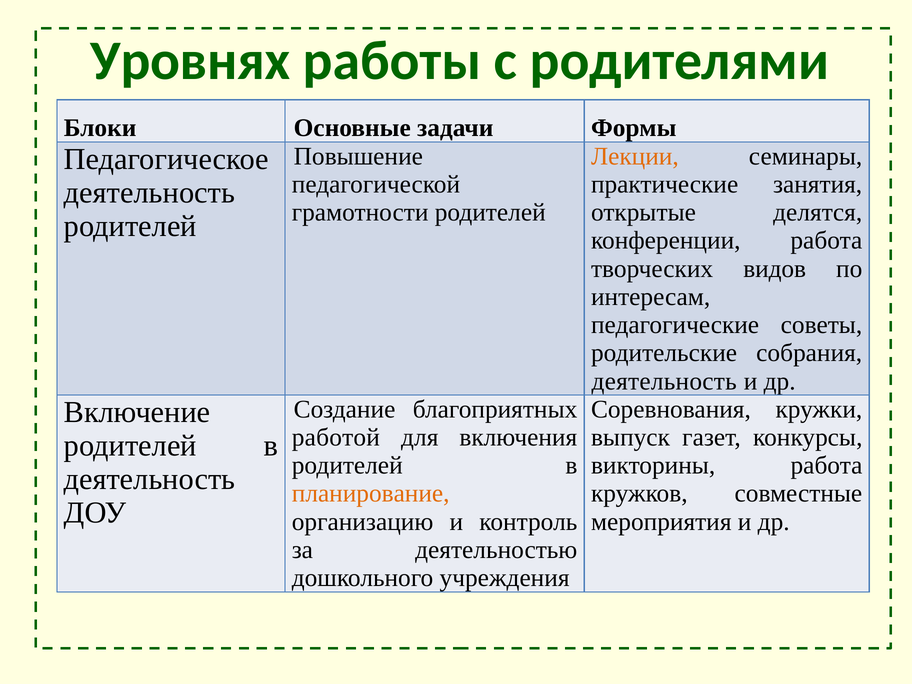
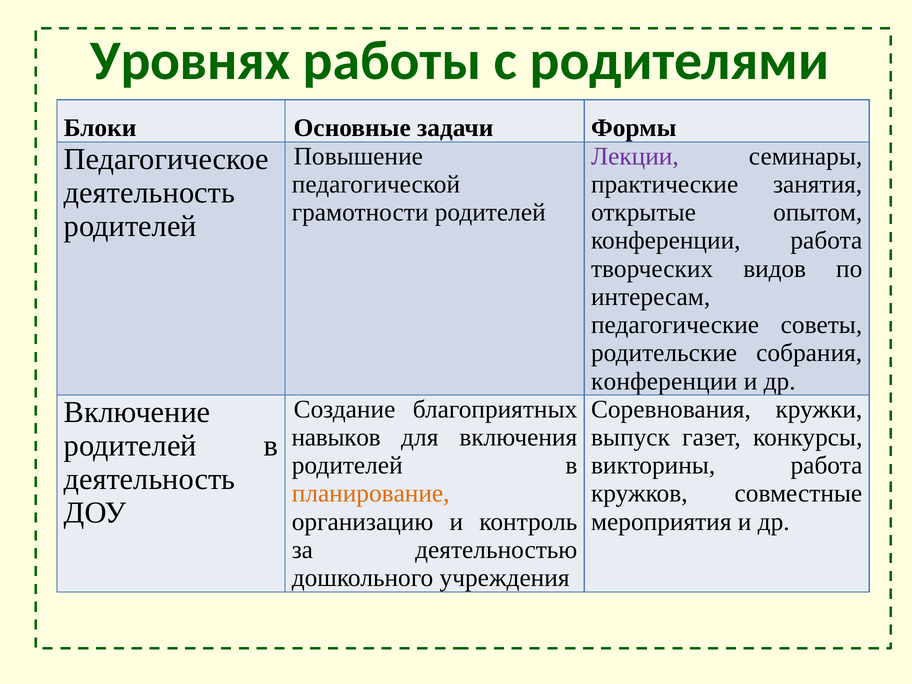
Лекции colour: orange -> purple
делятся: делятся -> опытом
деятельность at (664, 381): деятельность -> конференции
работой: работой -> навыков
